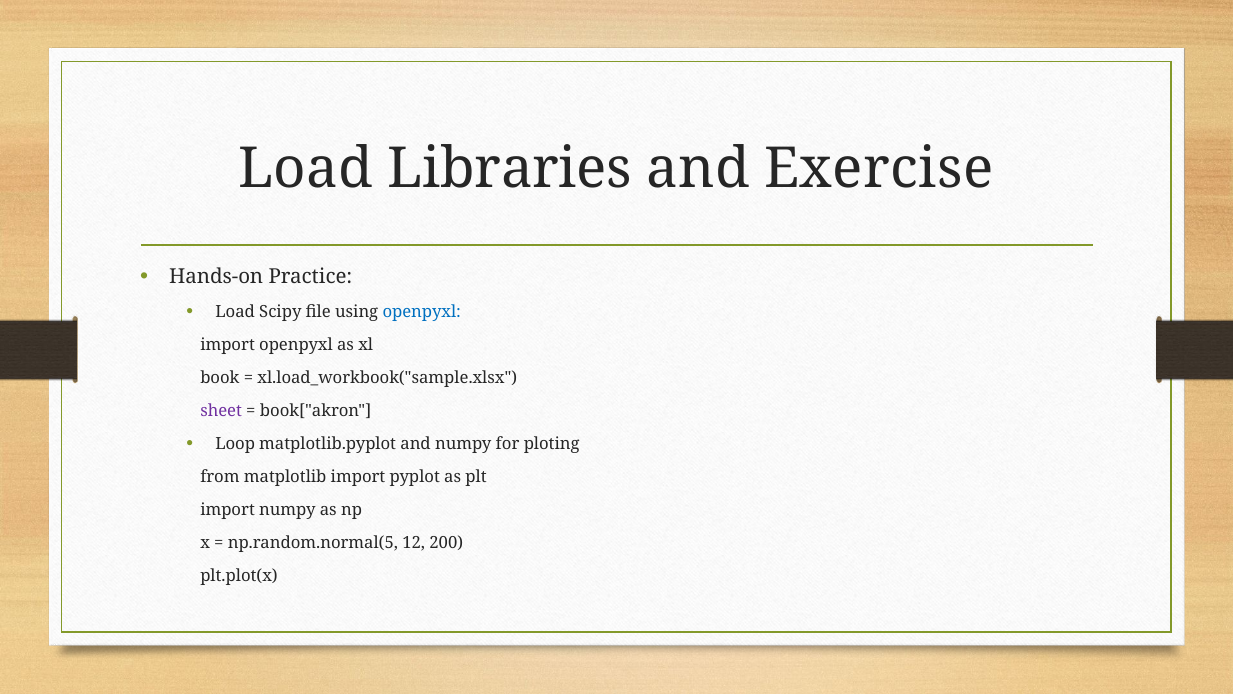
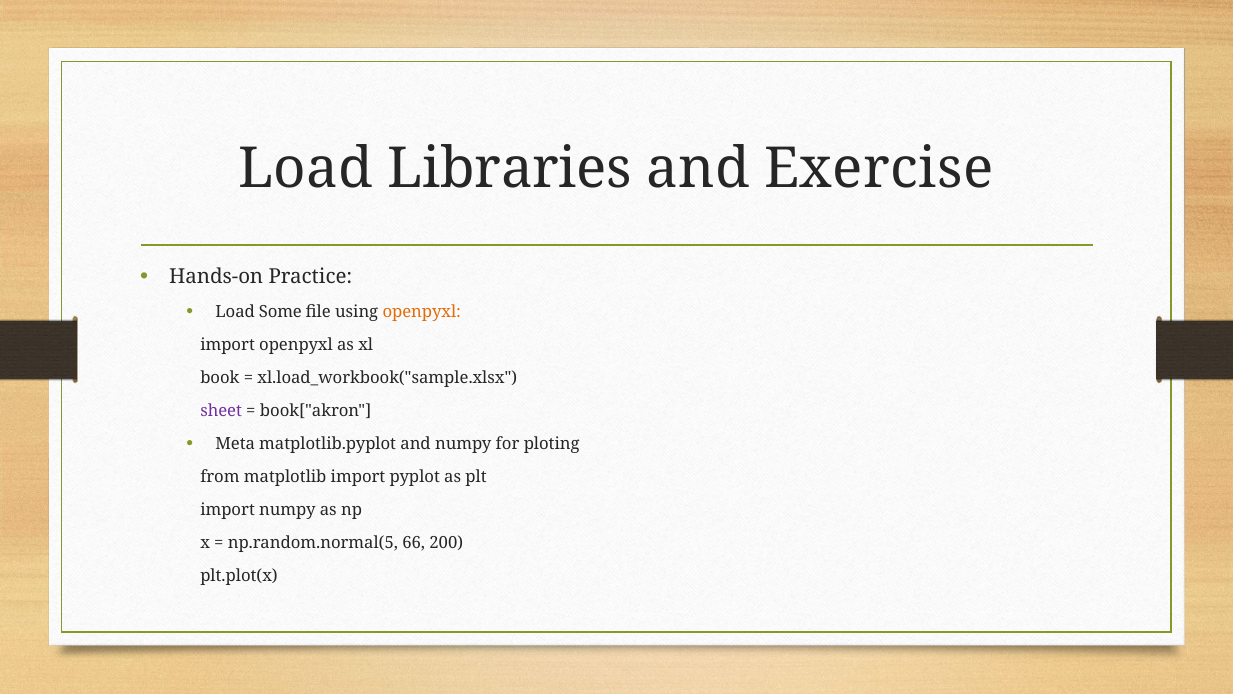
Scipy: Scipy -> Some
openpyxl at (422, 312) colour: blue -> orange
Loop: Loop -> Meta
12: 12 -> 66
